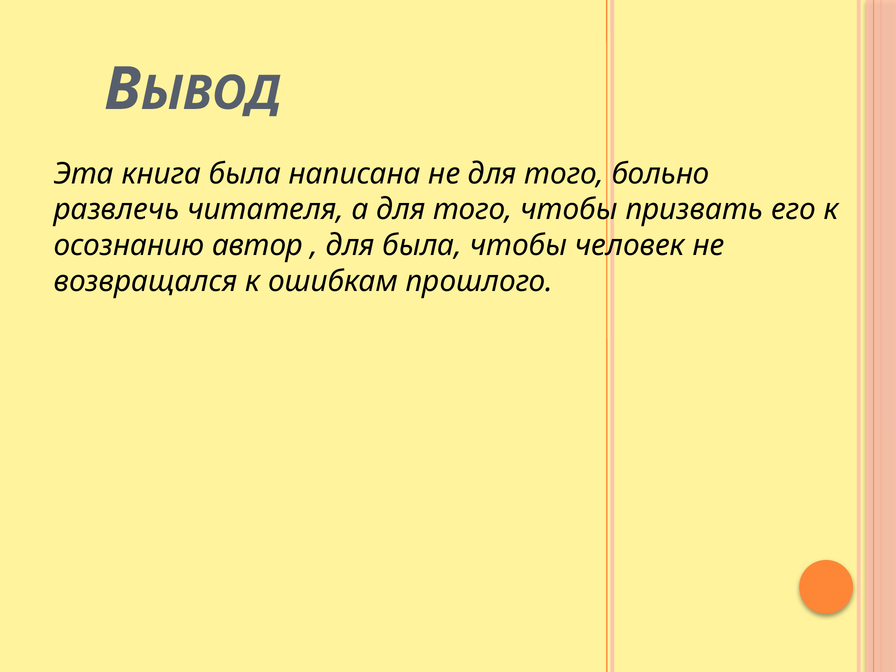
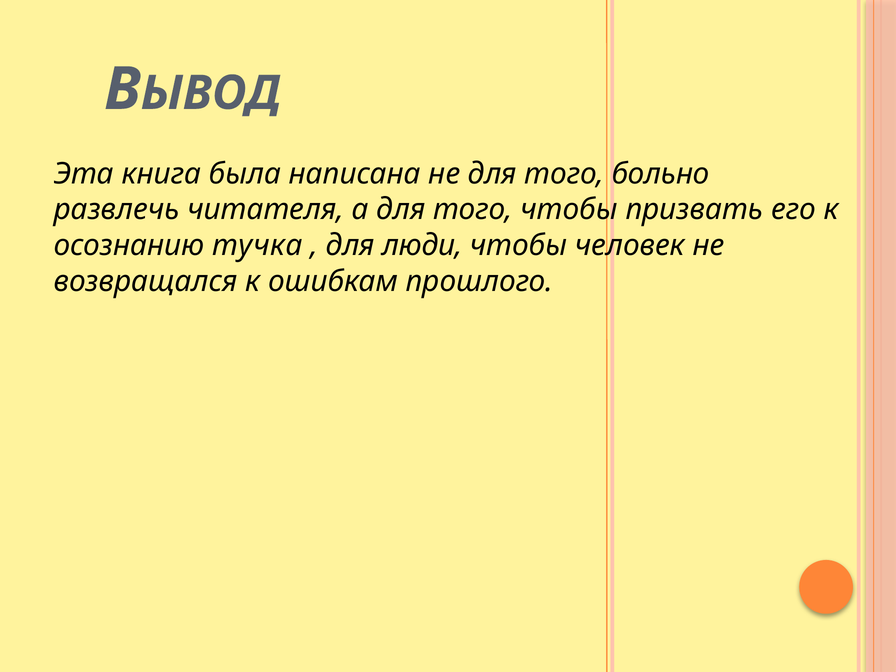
автор: автор -> тучка
для была: была -> люди
